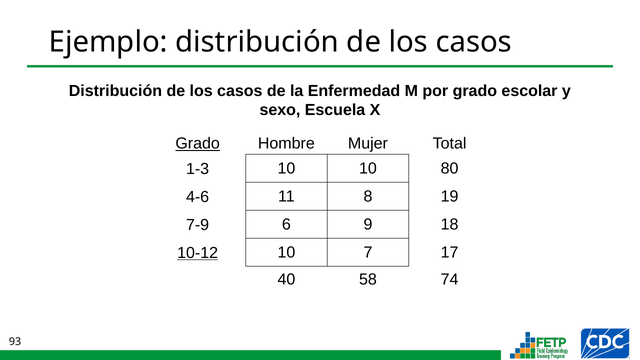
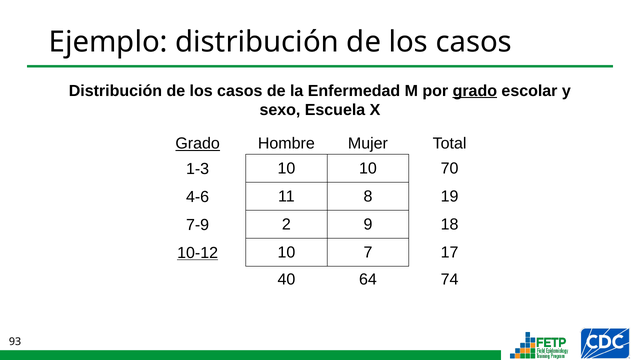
grado at (475, 91) underline: none -> present
80: 80 -> 70
6: 6 -> 2
58: 58 -> 64
